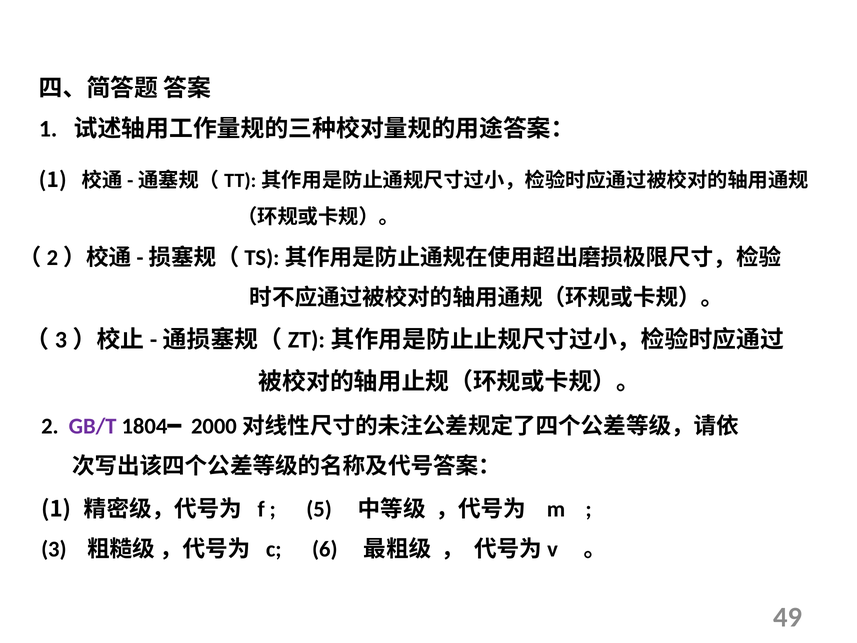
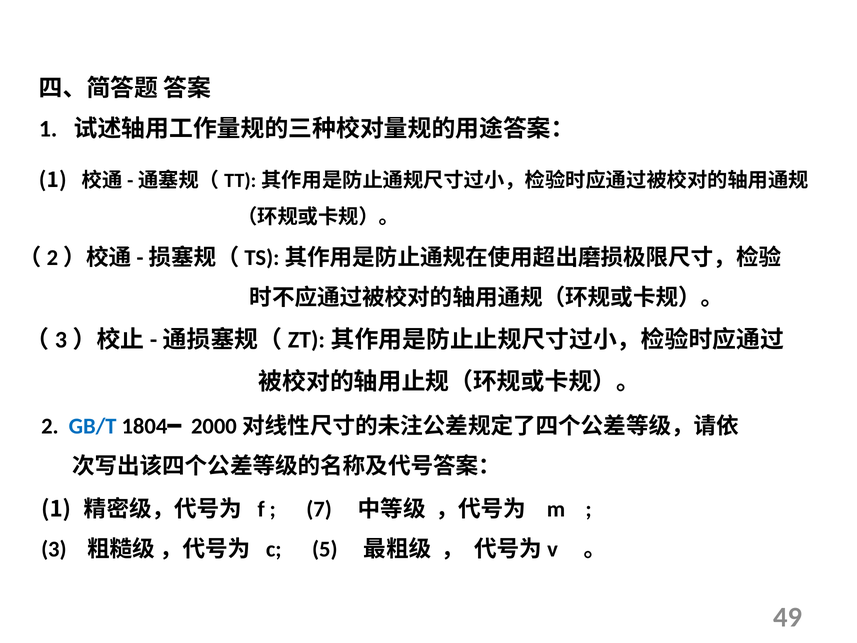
GB/T colour: purple -> blue
5: 5 -> 7
6: 6 -> 5
